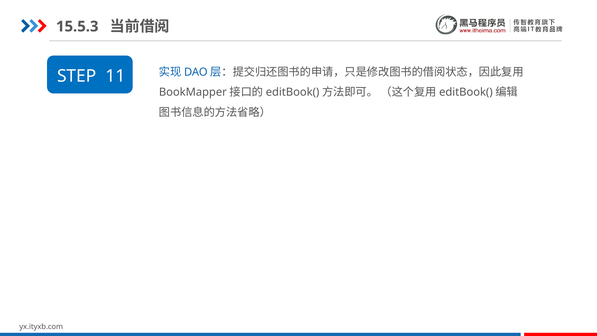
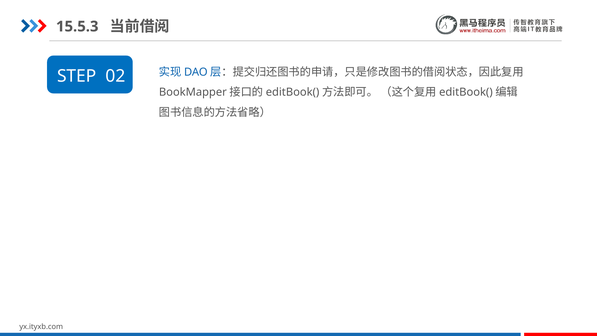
11: 11 -> 02
